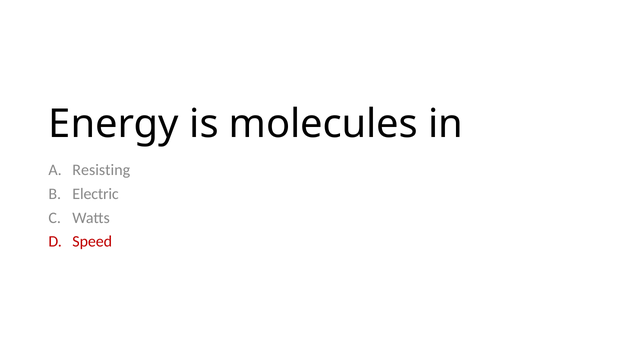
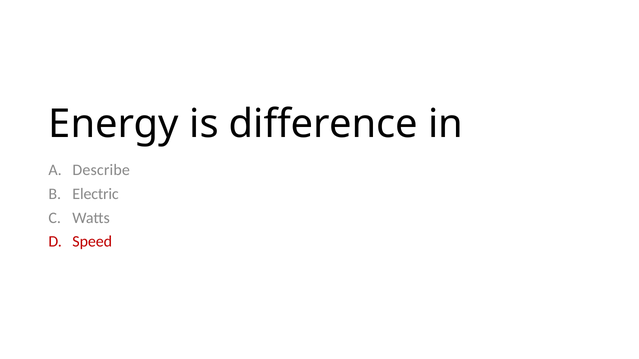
molecules: molecules -> difference
Resisting: Resisting -> Describe
